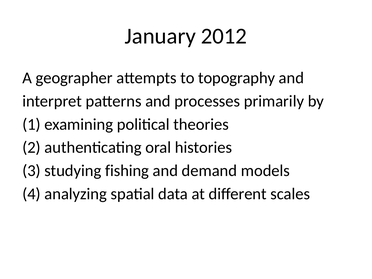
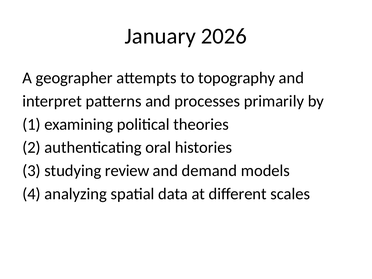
2012: 2012 -> 2026
fishing: fishing -> review
